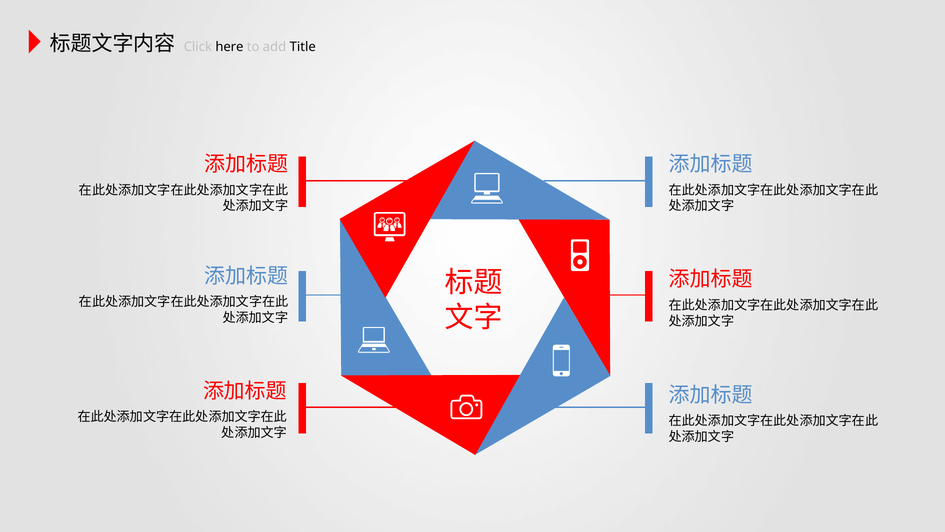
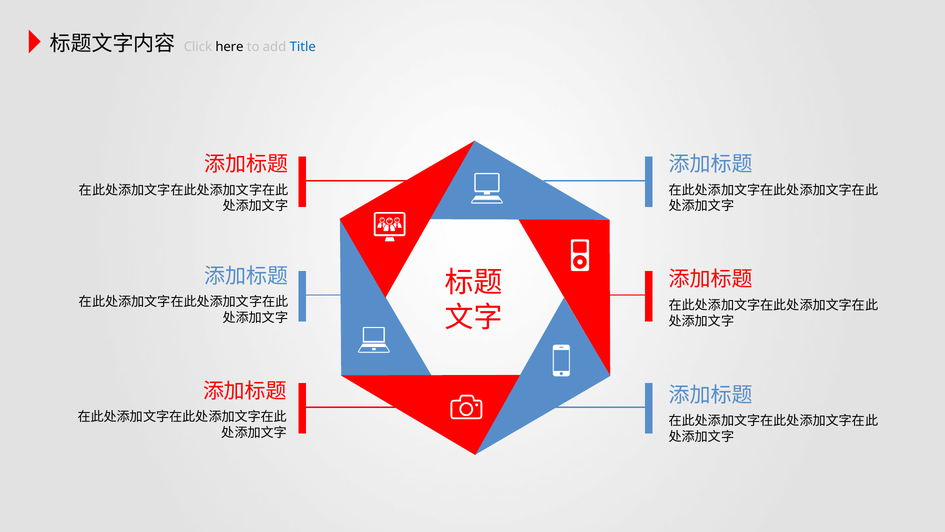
Title colour: black -> blue
